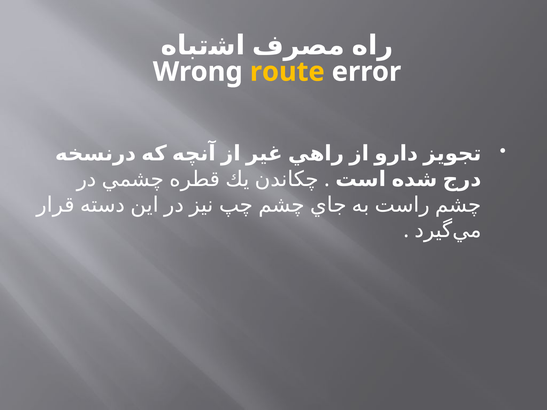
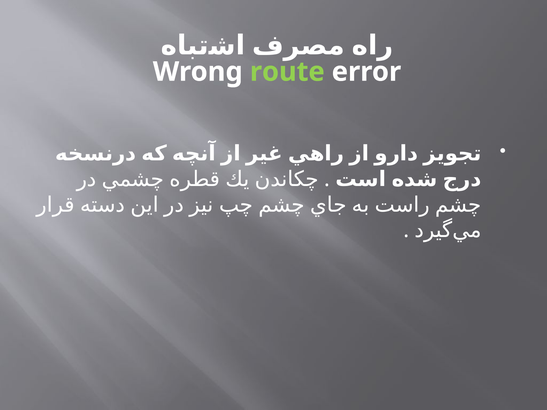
route colour: yellow -> light green
